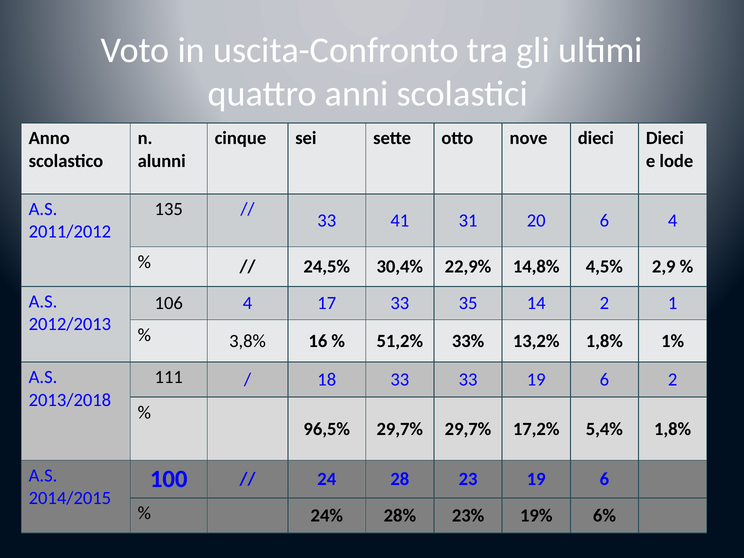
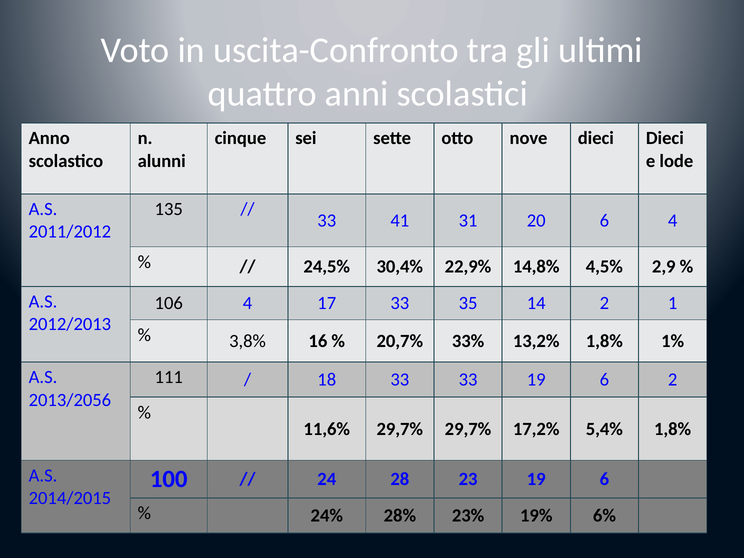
51,2%: 51,2% -> 20,7%
2013/2018: 2013/2018 -> 2013/2056
96,5%: 96,5% -> 11,6%
